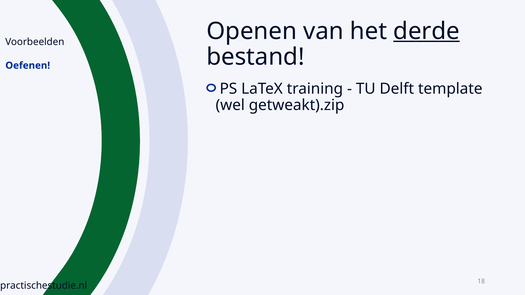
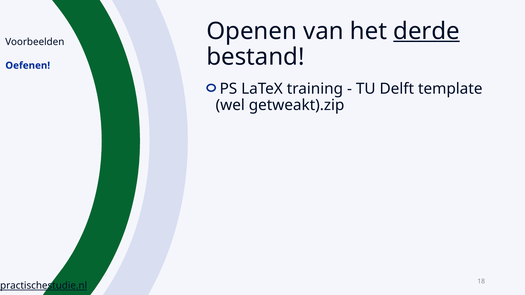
practischestudie.nl underline: none -> present
